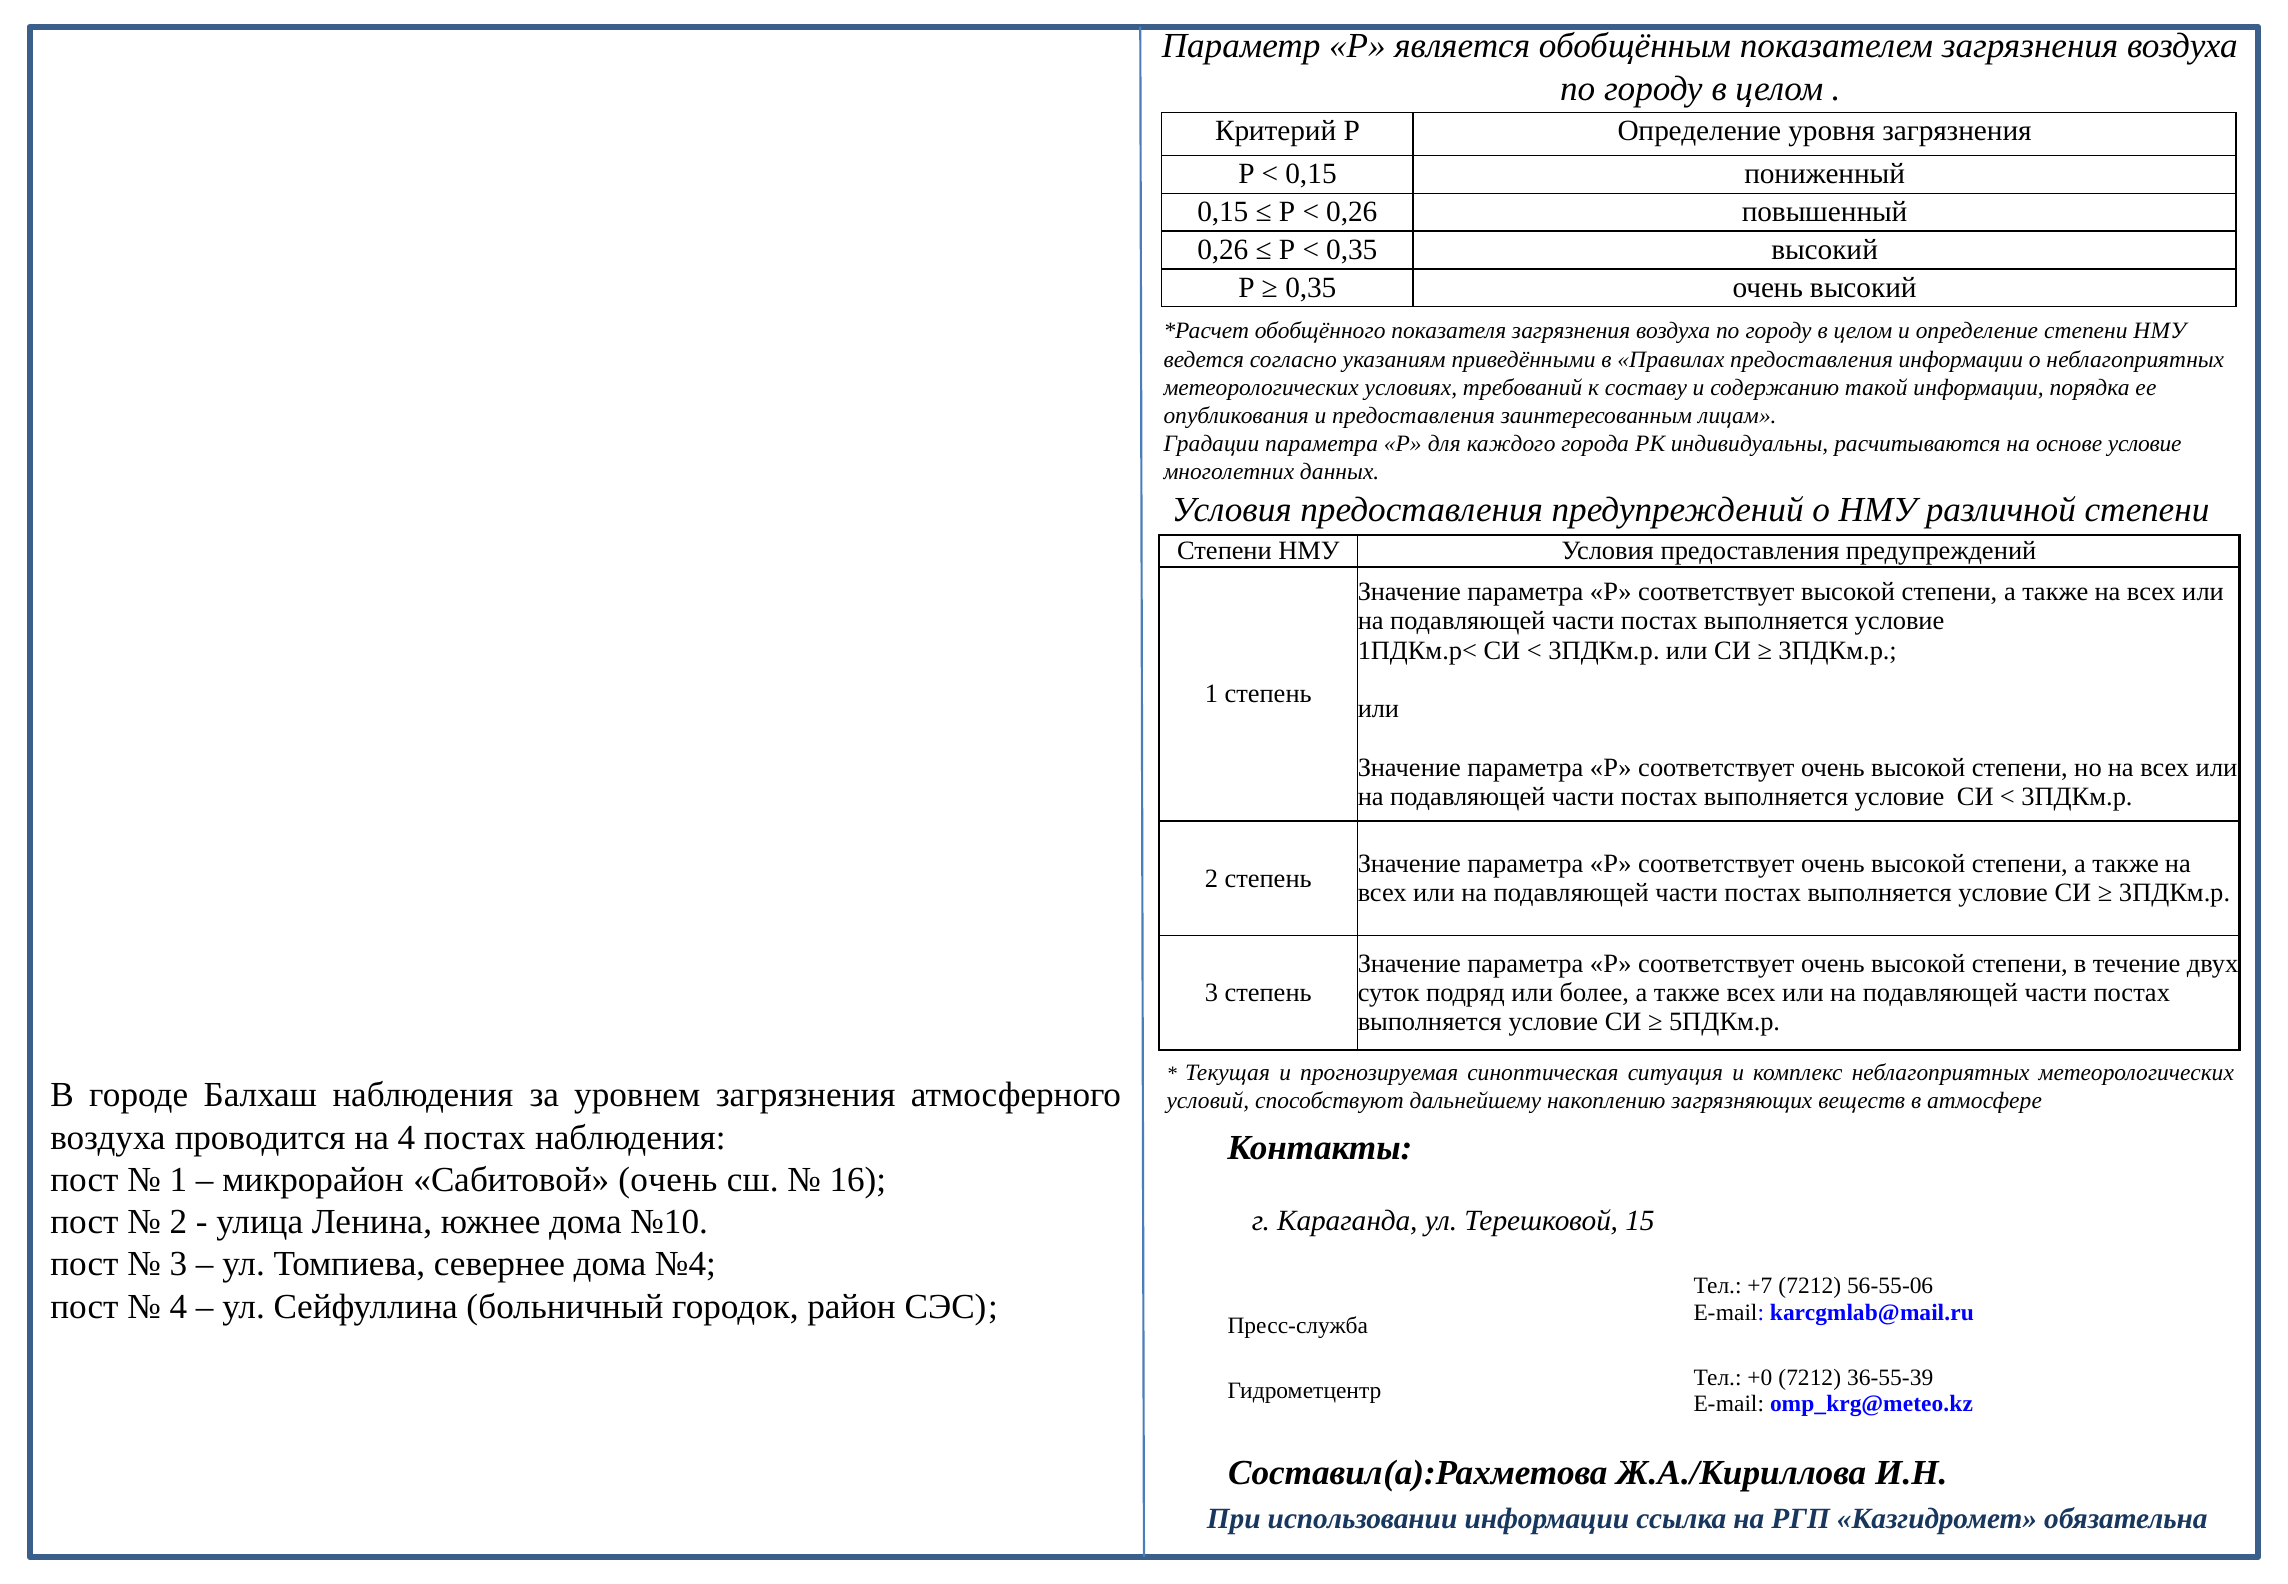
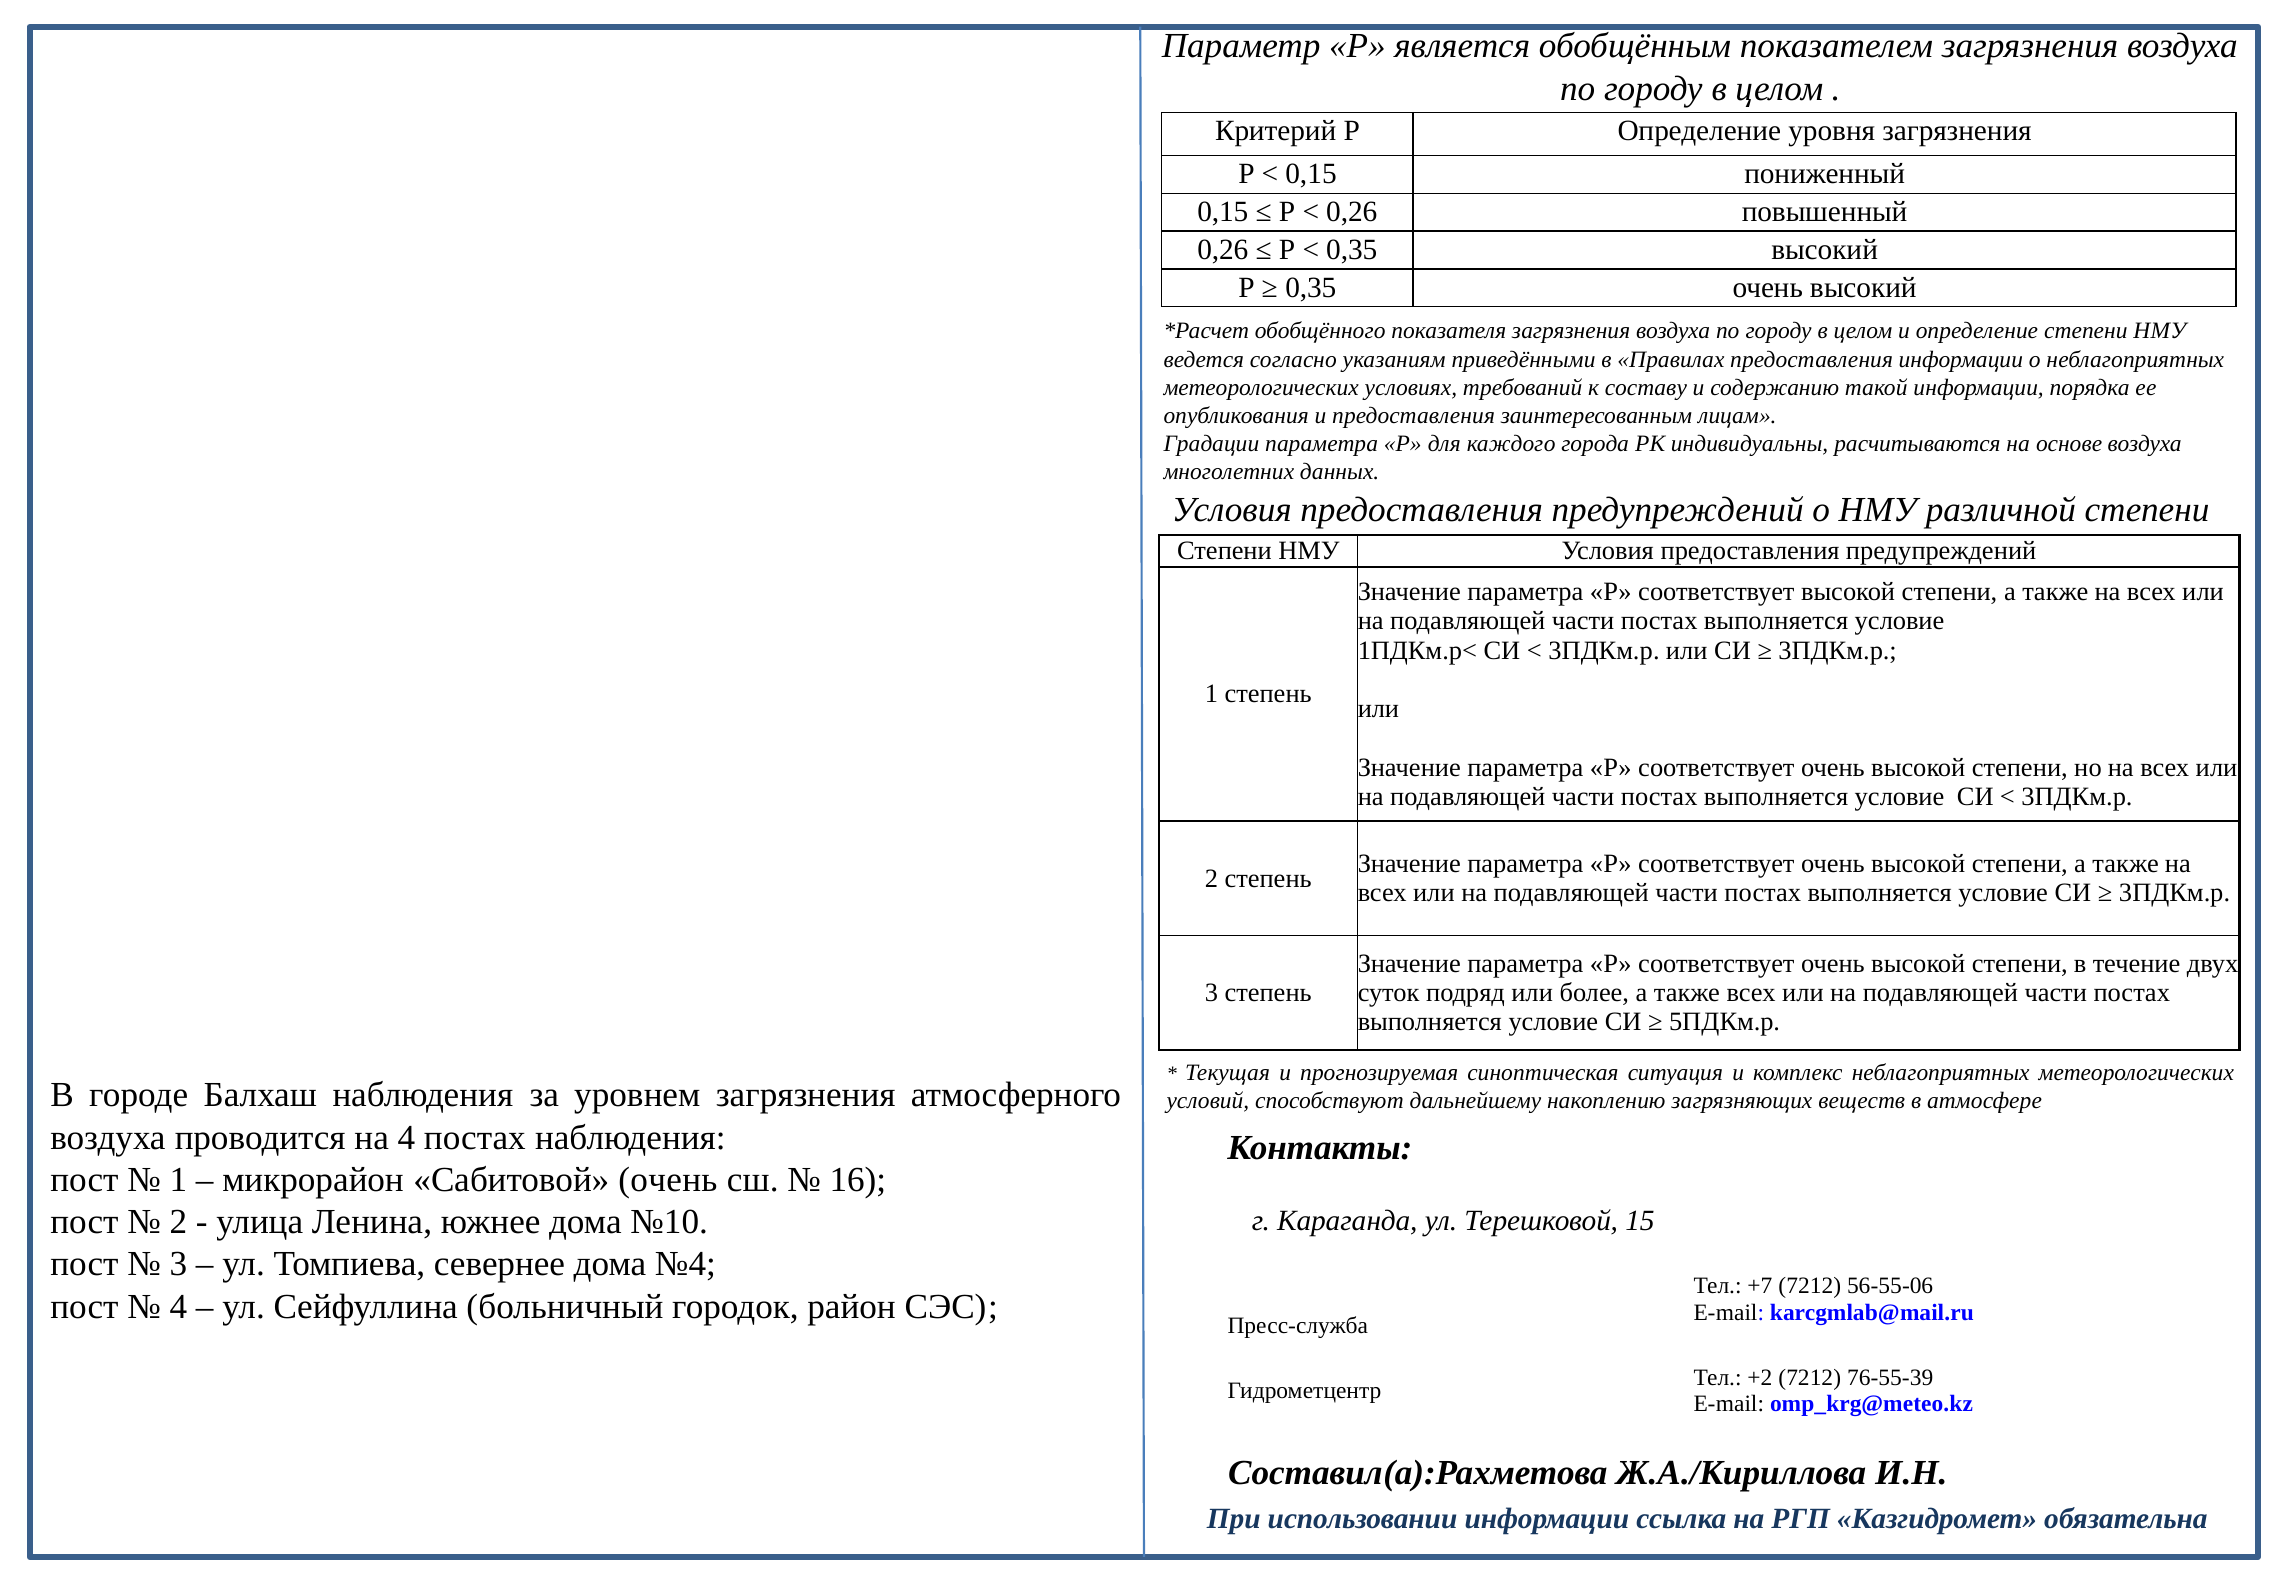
основе условие: условие -> воздуха
+0: +0 -> +2
36-55-39: 36-55-39 -> 76-55-39
